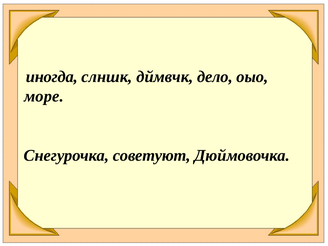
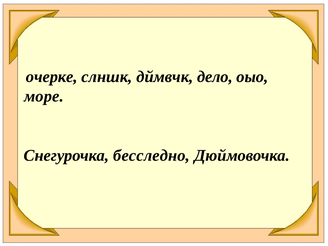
иногда: иногда -> очерке
советуют: советуют -> бесследно
